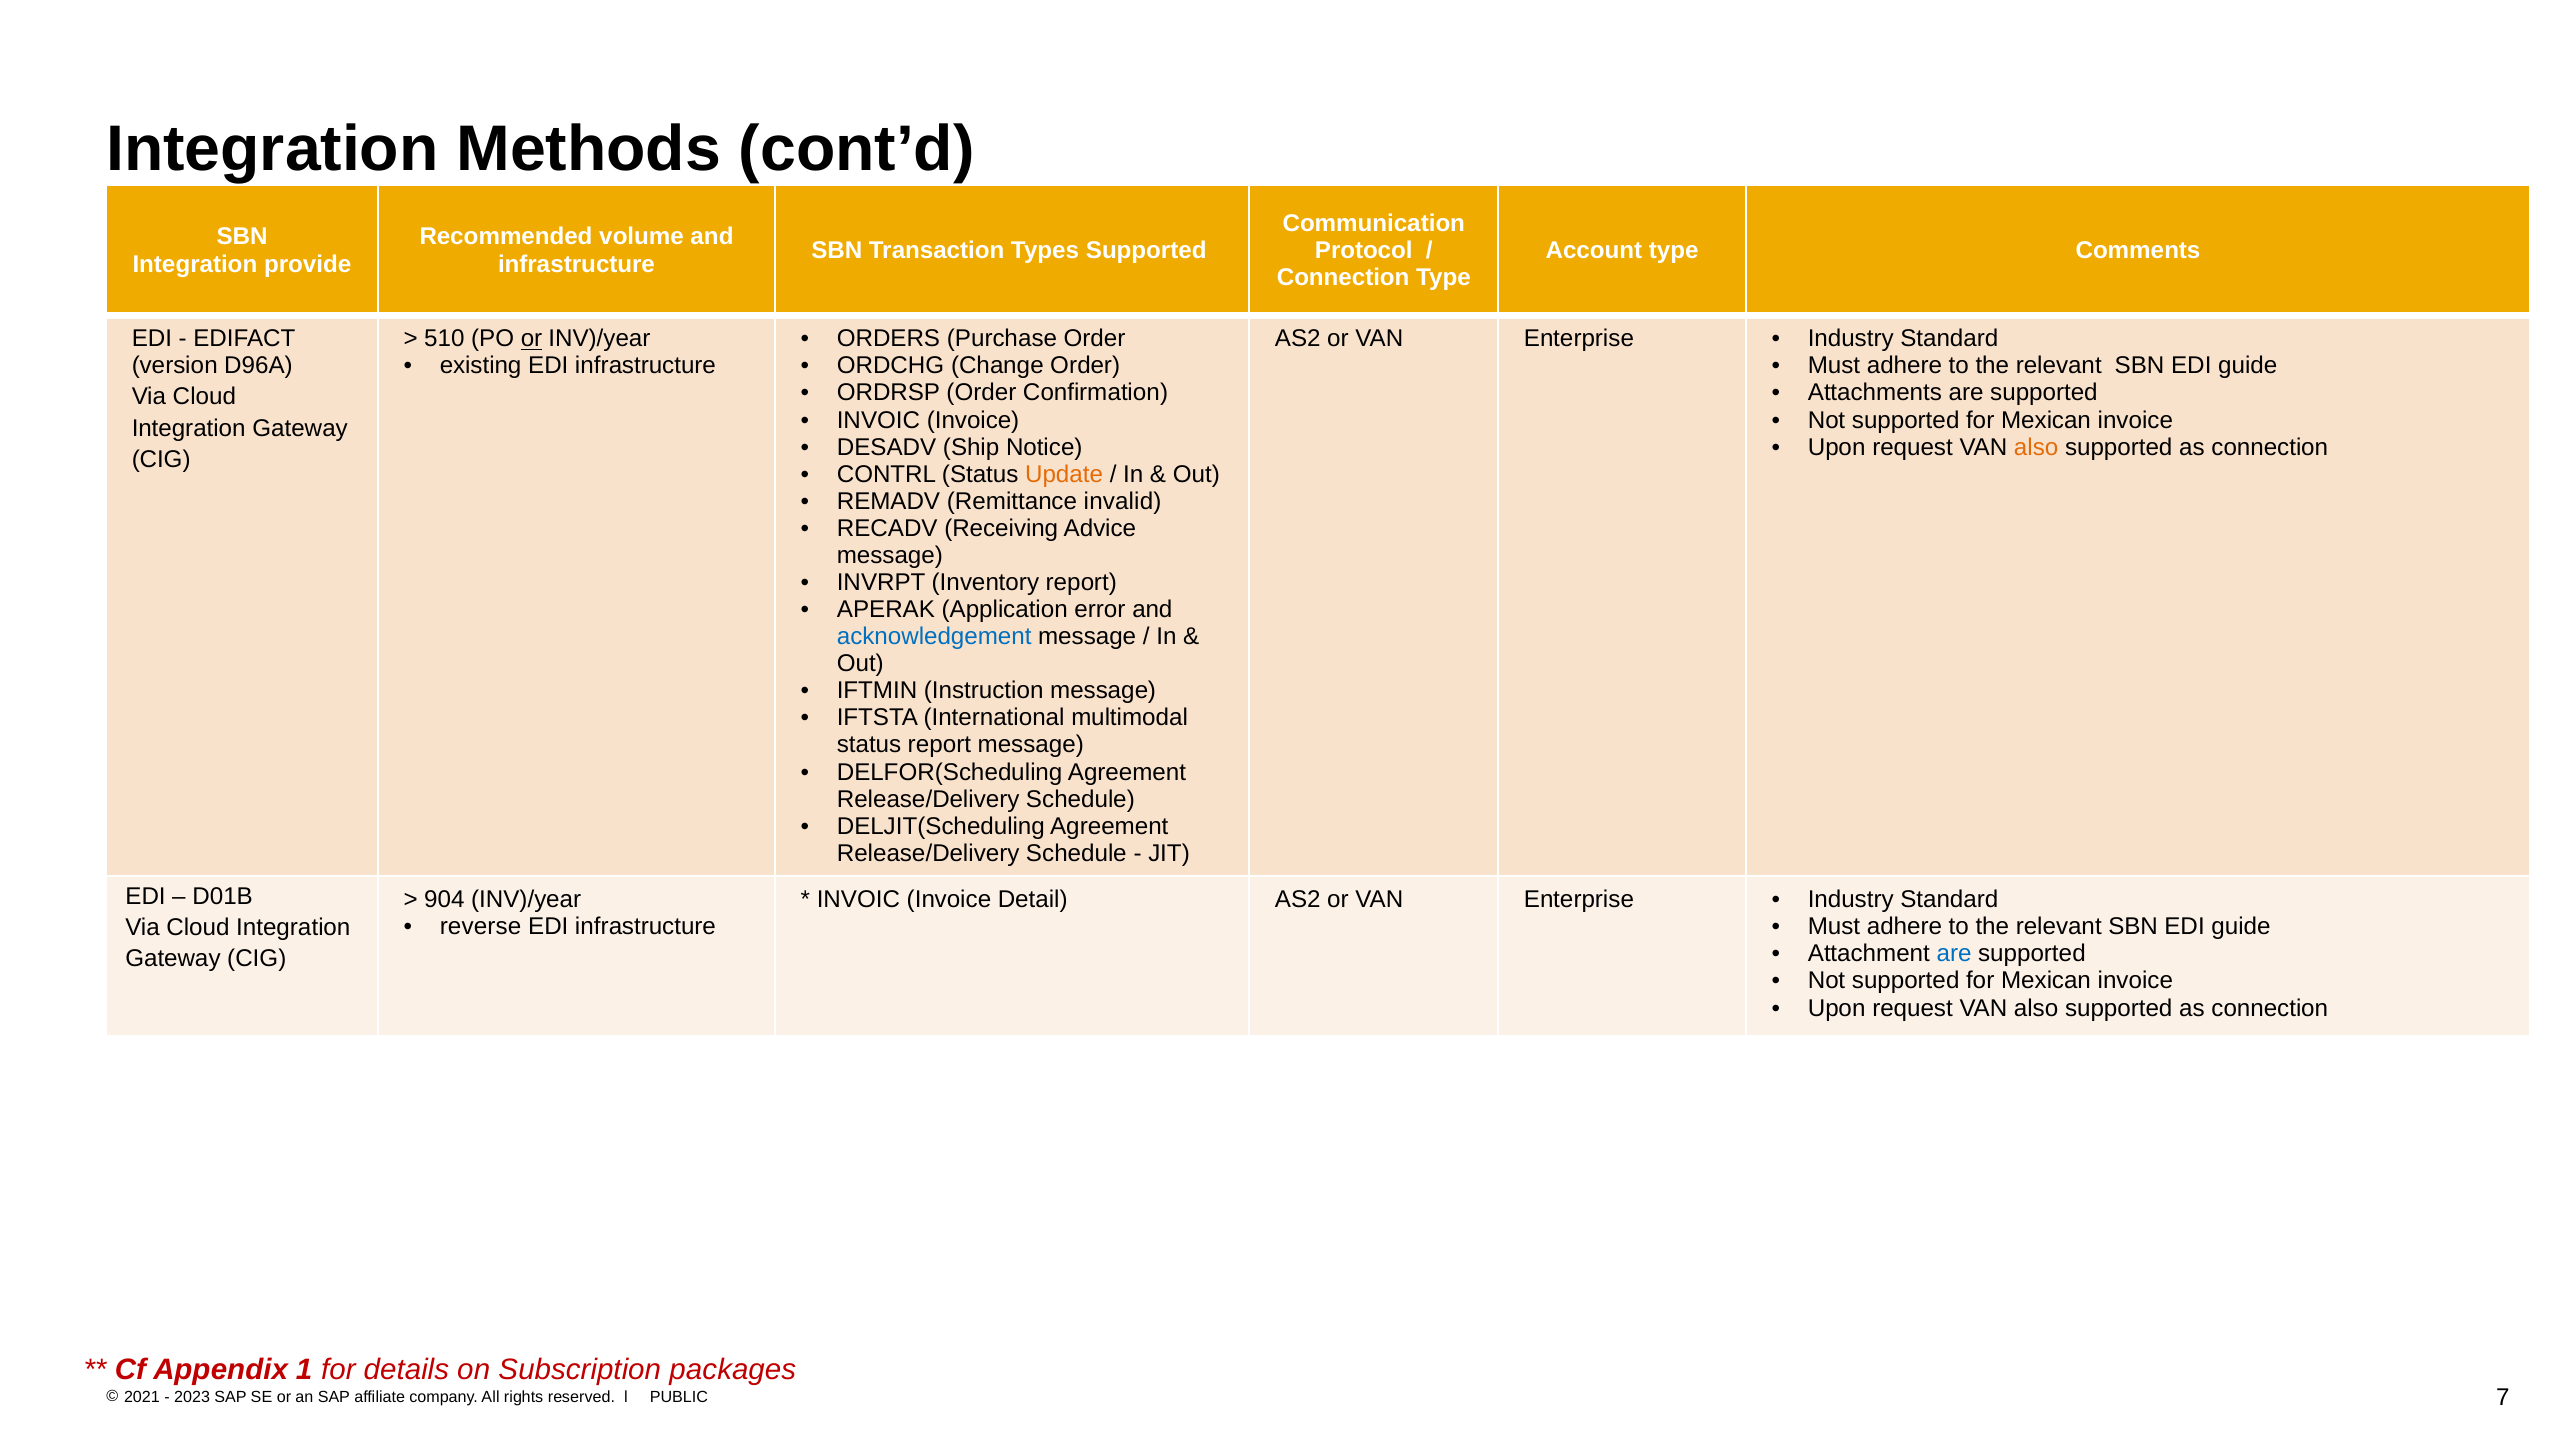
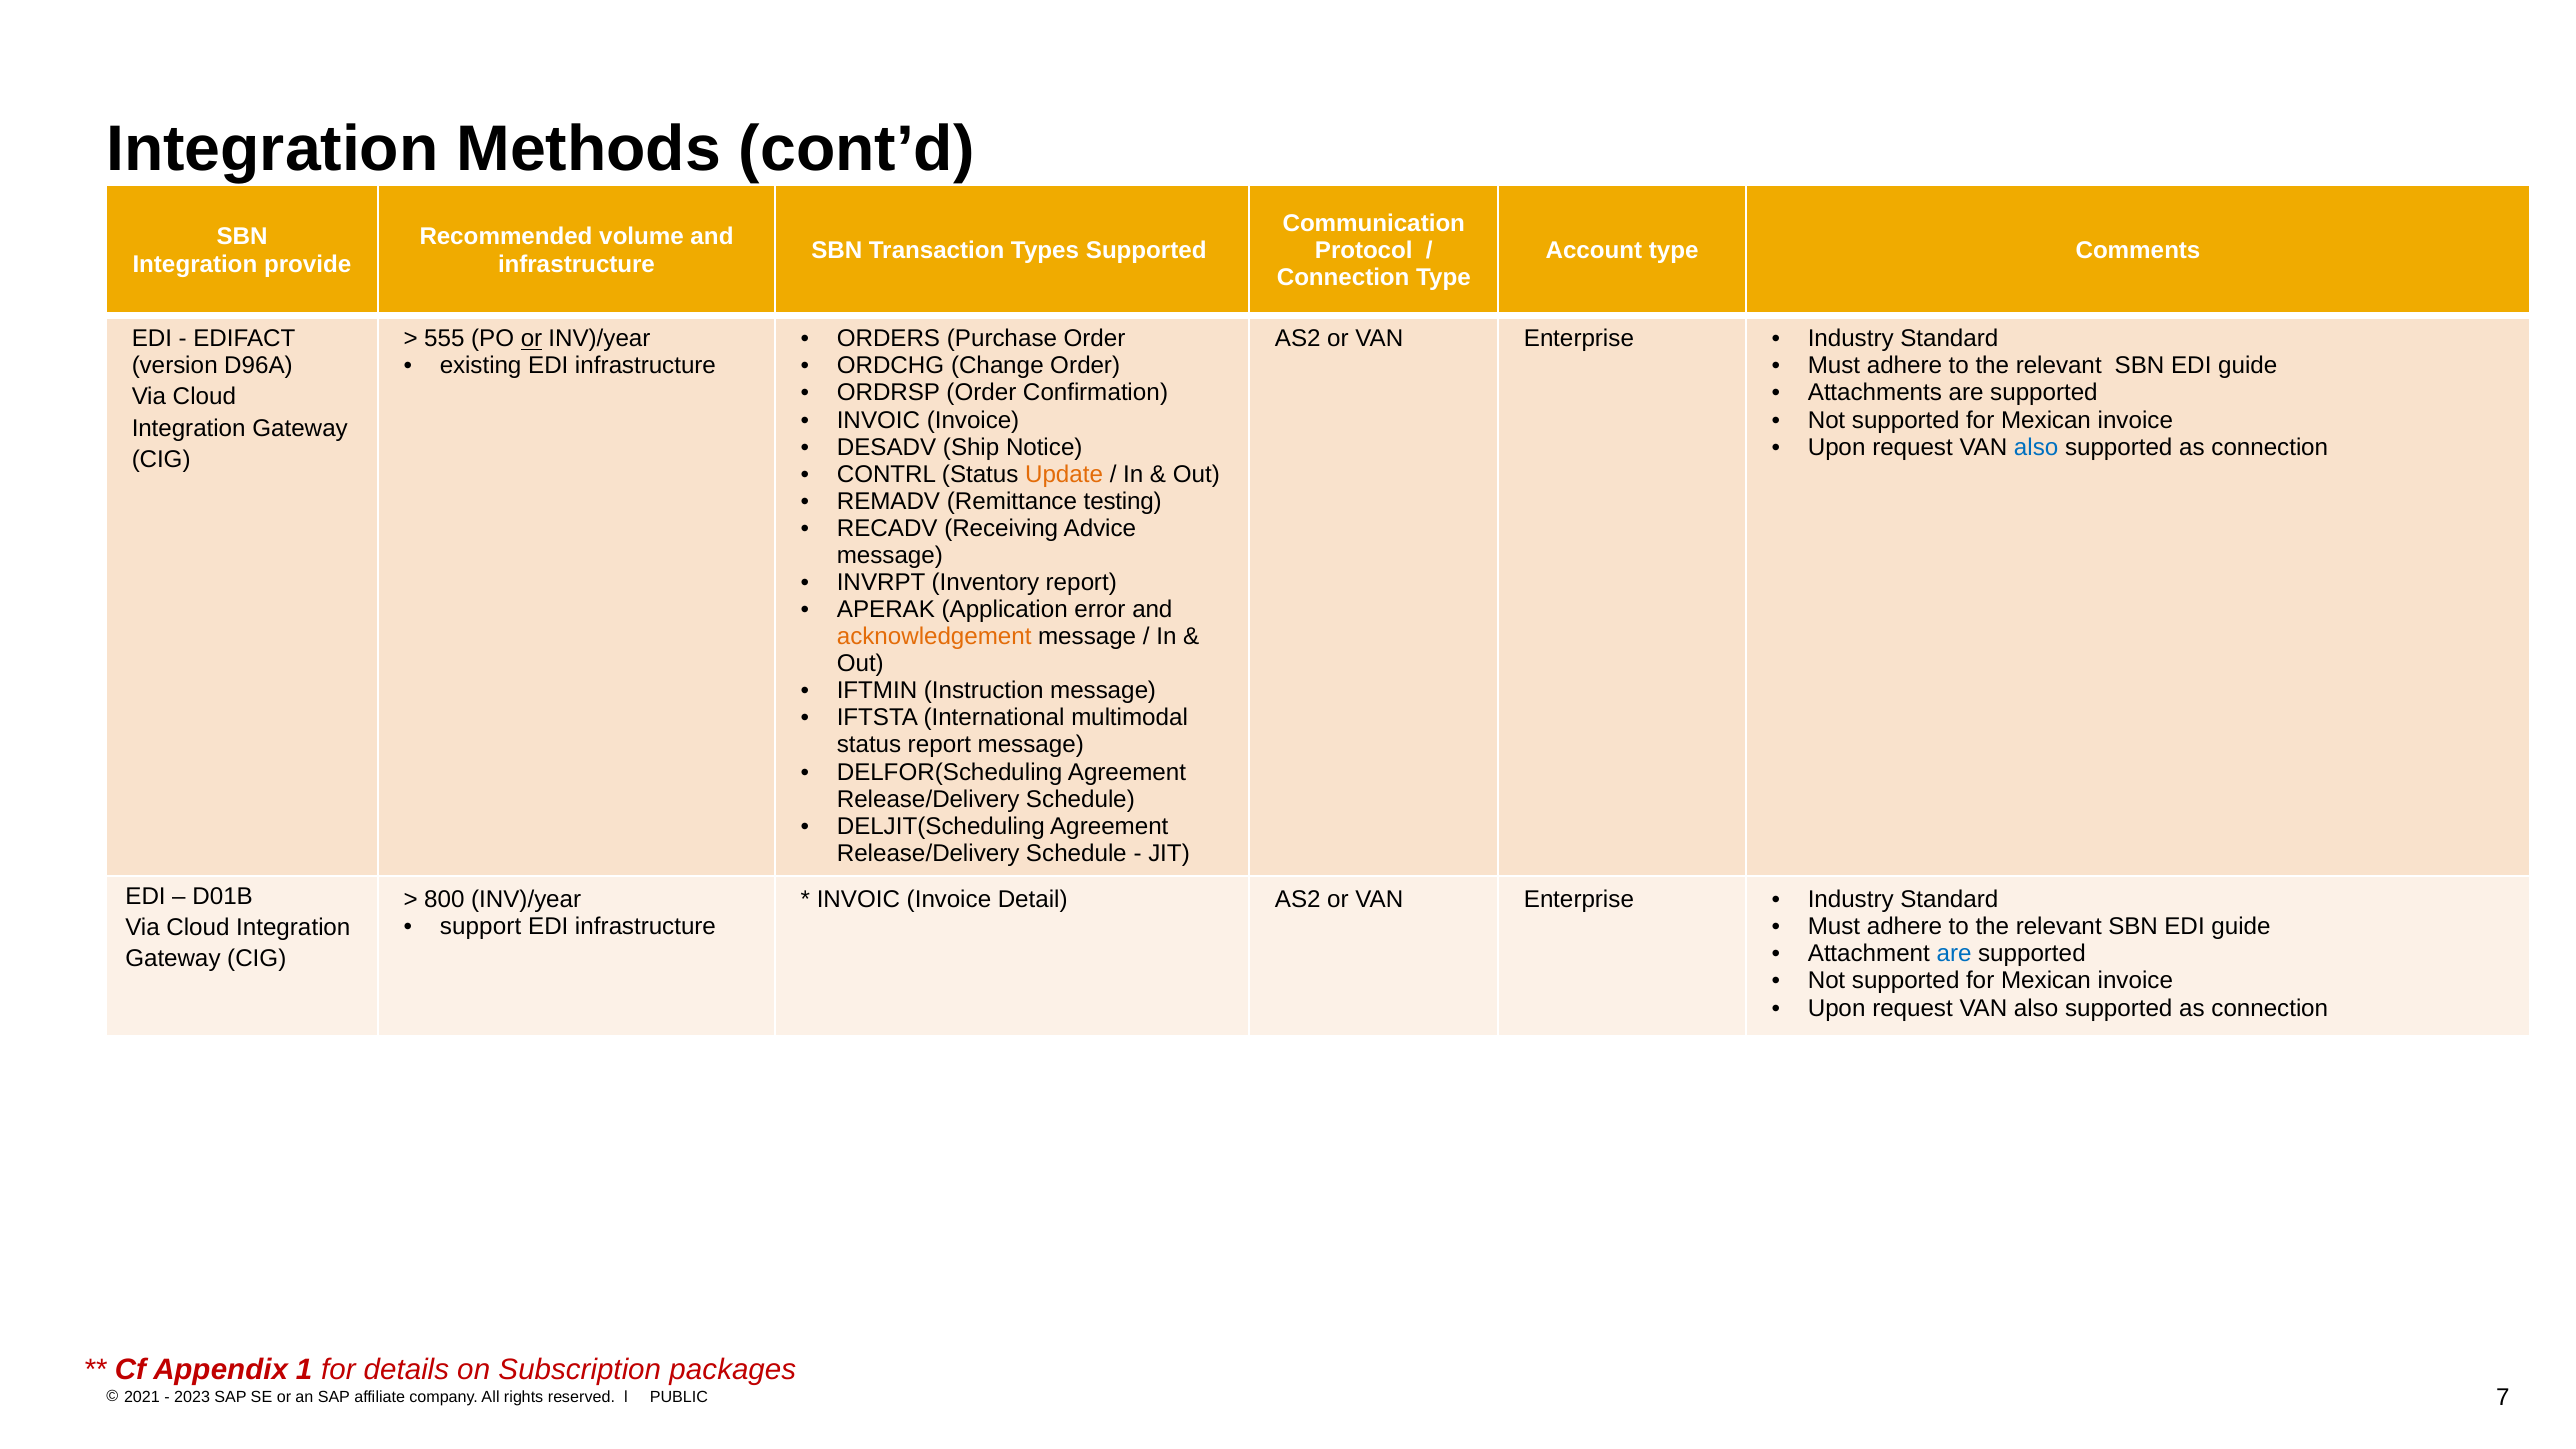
510: 510 -> 555
also at (2036, 447) colour: orange -> blue
invalid: invalid -> testing
acknowledgement colour: blue -> orange
904: 904 -> 800
reverse: reverse -> support
